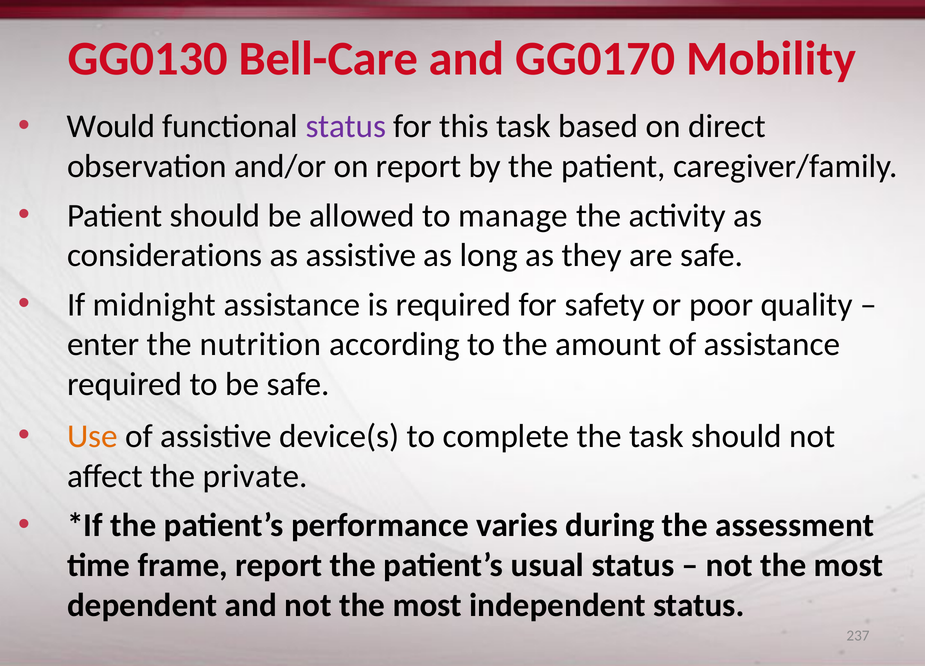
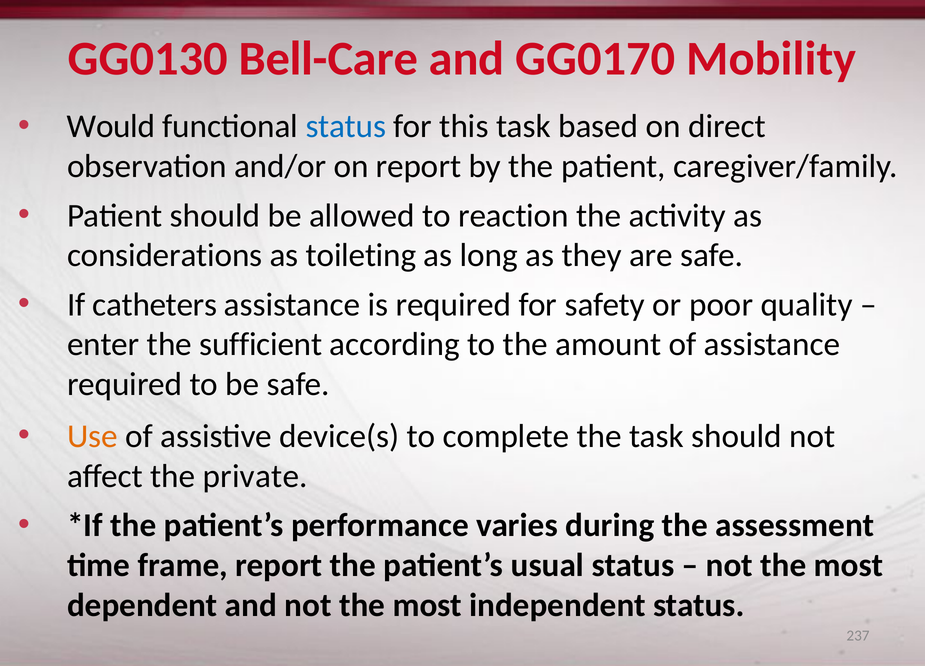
status at (346, 127) colour: purple -> blue
manage: manage -> reaction
as assistive: assistive -> toileting
midnight: midnight -> catheters
nutrition: nutrition -> sufficient
